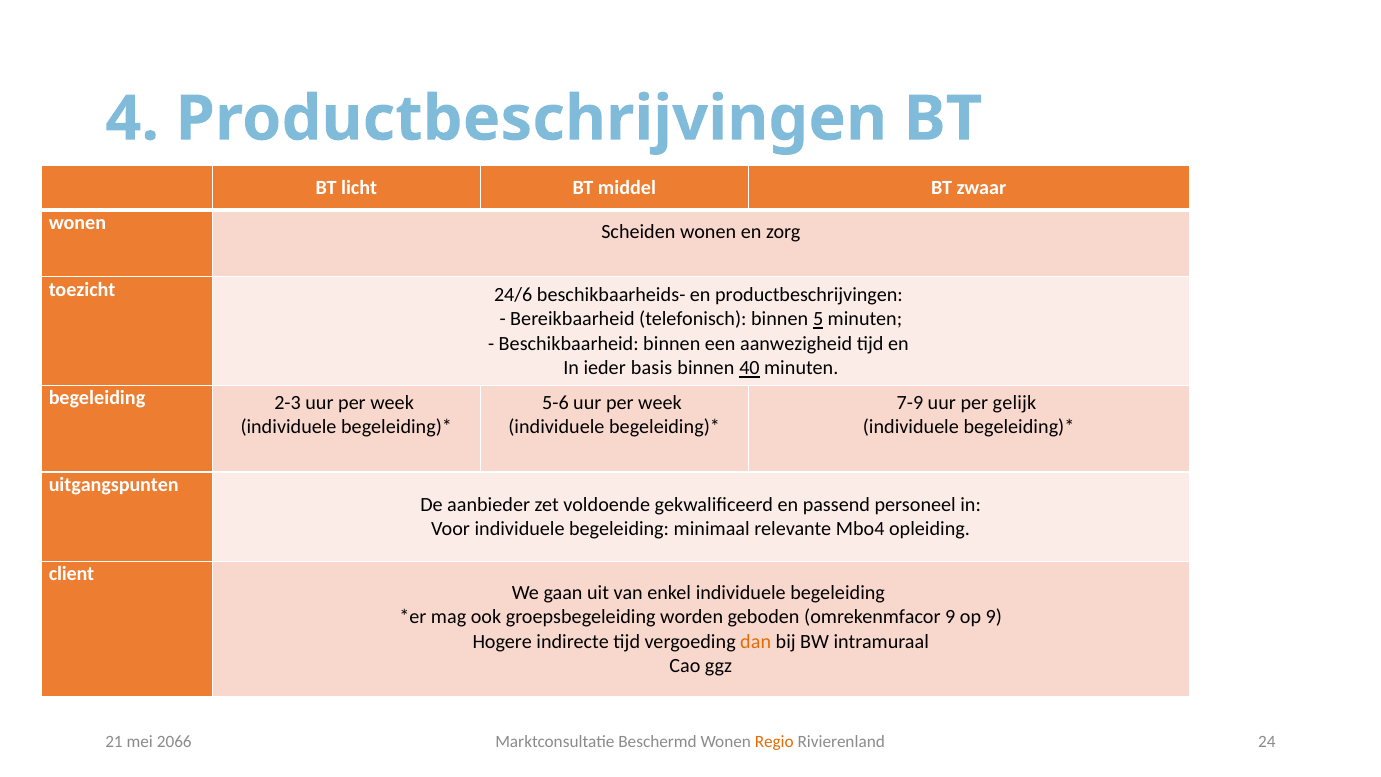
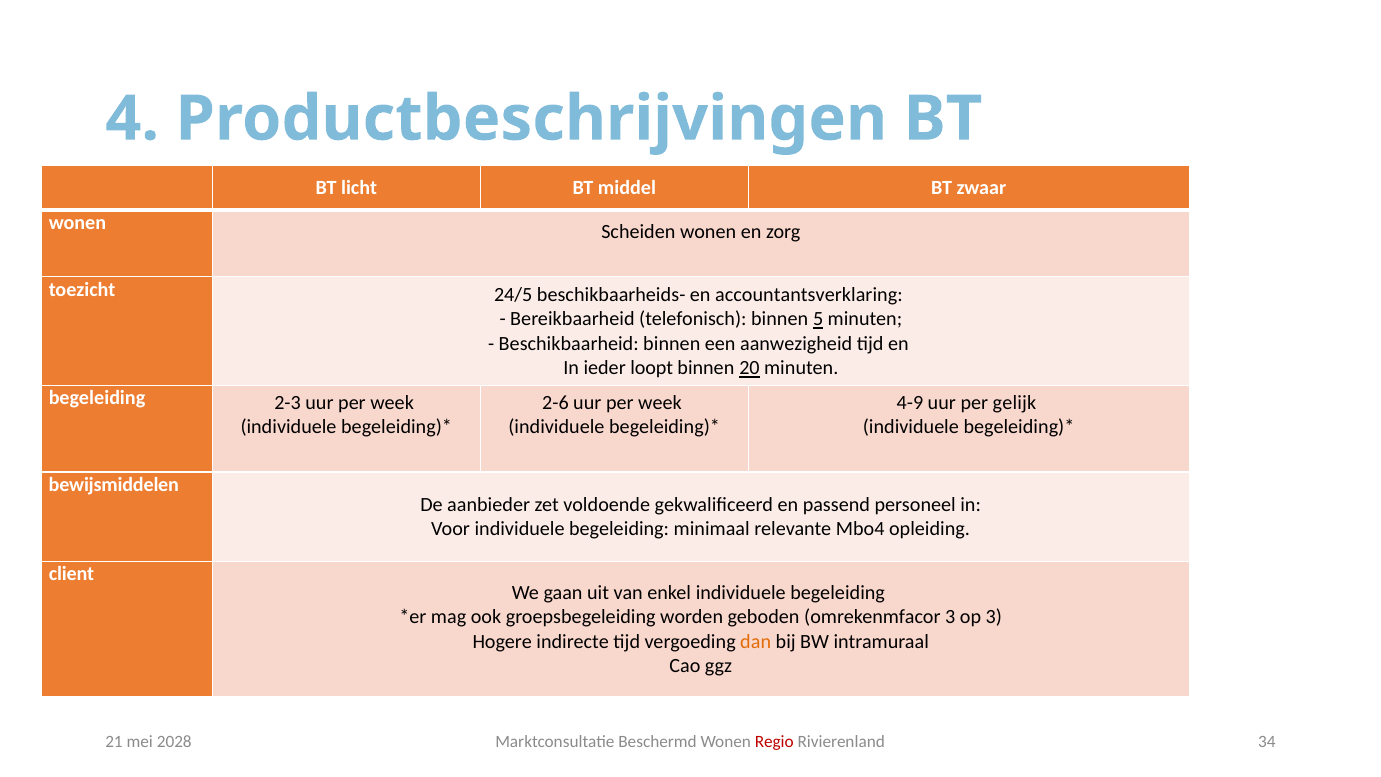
24/6: 24/6 -> 24/5
en productbeschrijvingen: productbeschrijvingen -> accountantsverklaring
basis: basis -> loopt
40: 40 -> 20
5-6: 5-6 -> 2-6
7-9: 7-9 -> 4-9
uitgangspunten: uitgangspunten -> bewijsmiddelen
omrekenmfacor 9: 9 -> 3
op 9: 9 -> 3
Regio colour: orange -> red
24: 24 -> 34
2066: 2066 -> 2028
